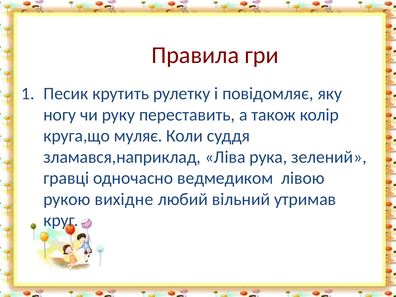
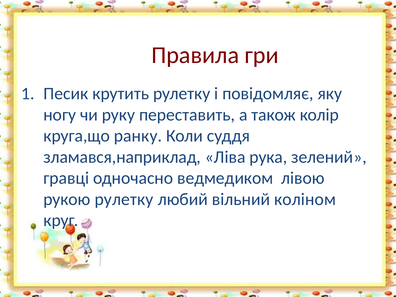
муляє: муляє -> ранку
рукою вихідне: вихідне -> рулетку
утримав: утримав -> коліном
